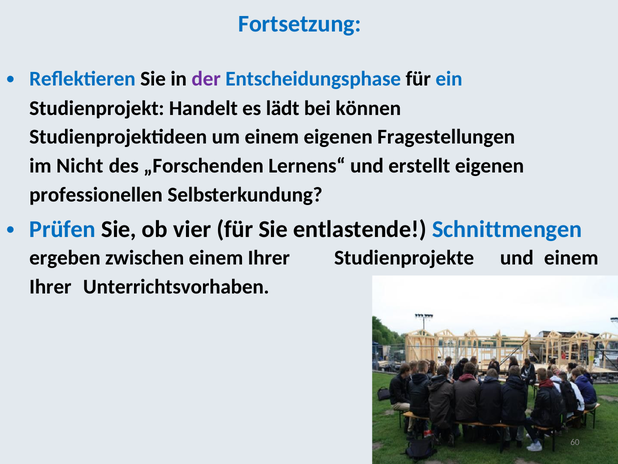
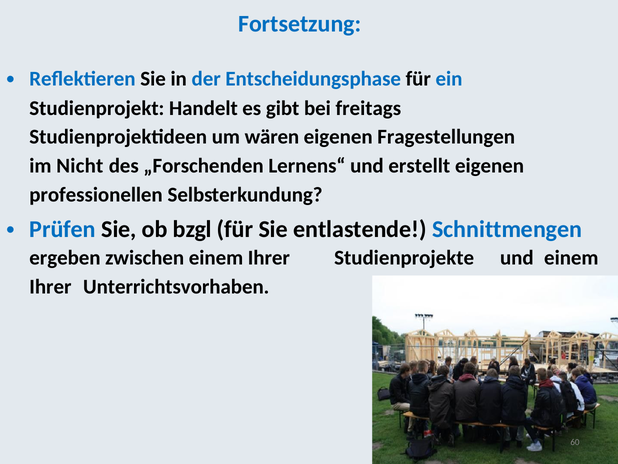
der colour: purple -> blue
lädt: lädt -> gibt
können: können -> freitags
um einem: einem -> wären
vier: vier -> bzgl
